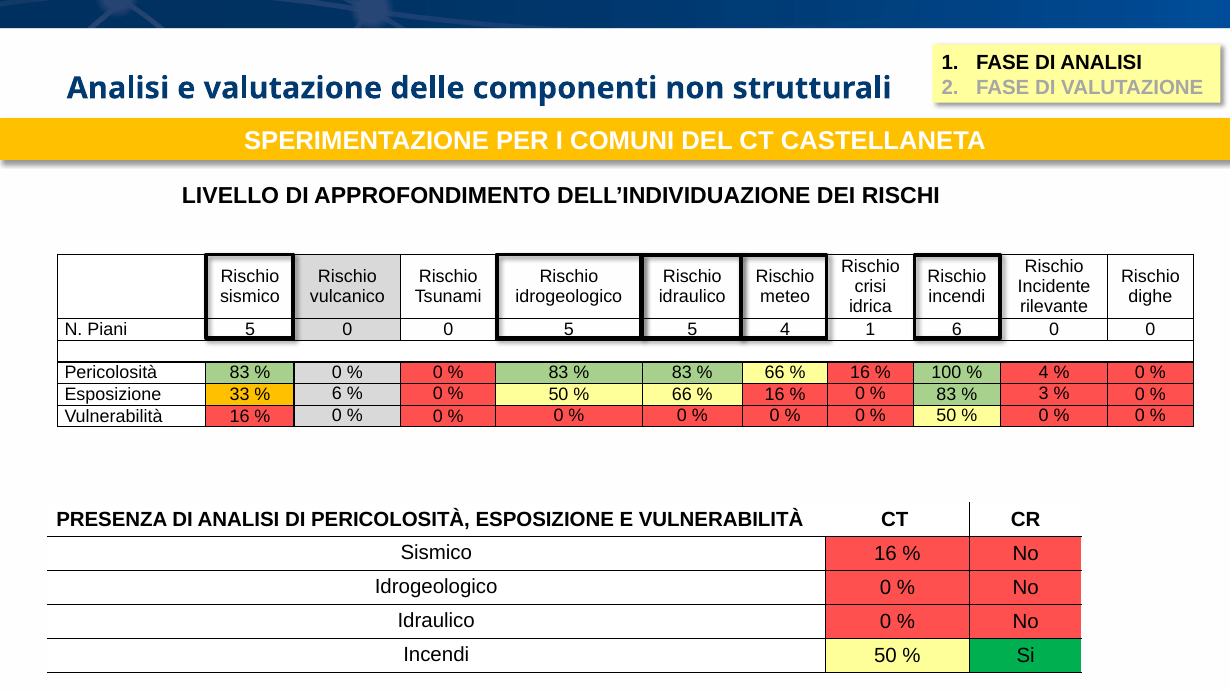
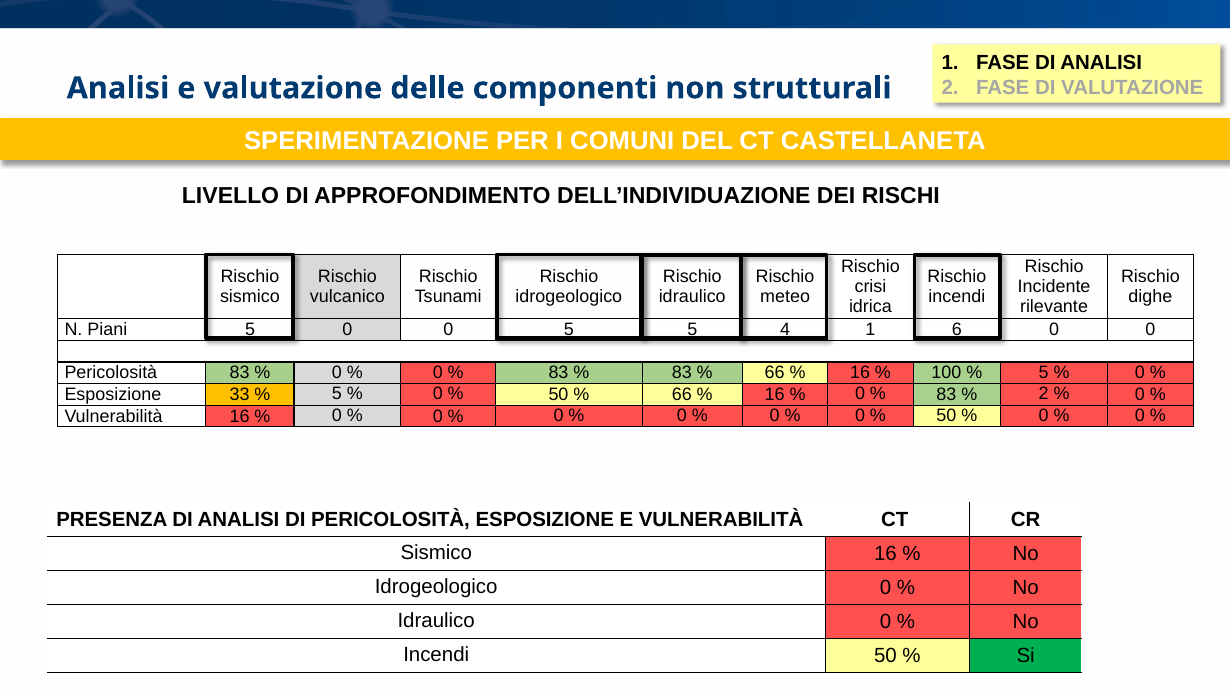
4 at (1044, 373): 4 -> 5
6 at (337, 394): 6 -> 5
3 at (1044, 394): 3 -> 2
